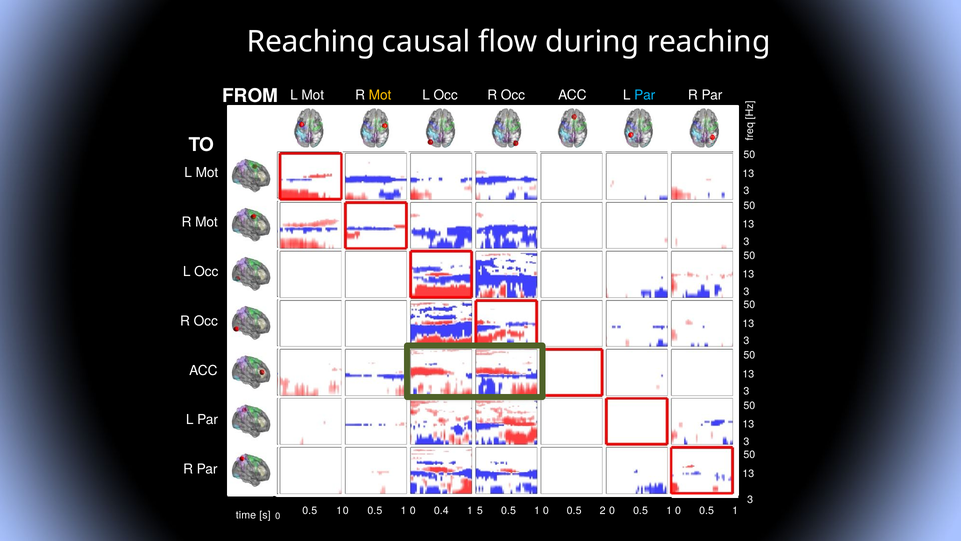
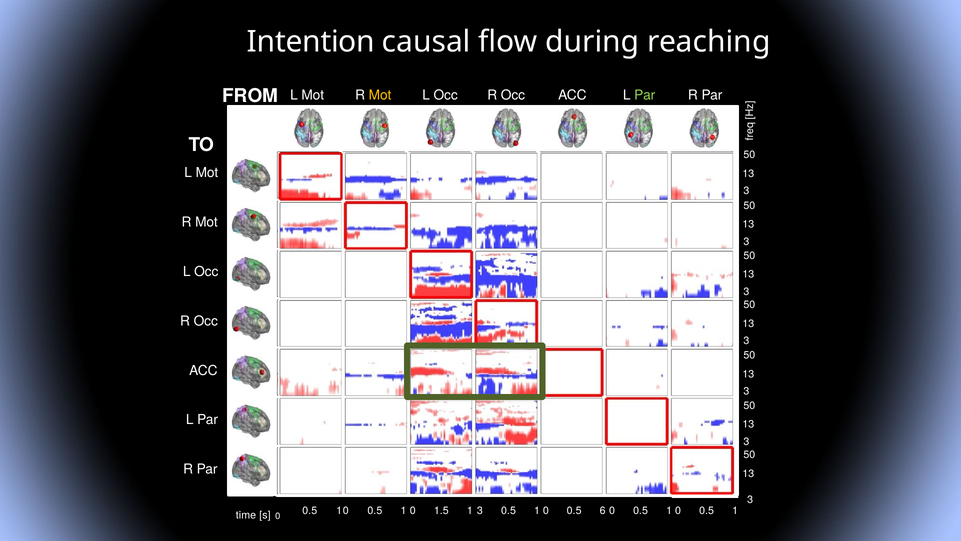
Reaching at (311, 42): Reaching -> Intention
Par at (645, 95) colour: light blue -> light green
0.4: 0.4 -> 1.5
1 5: 5 -> 3
2: 2 -> 6
